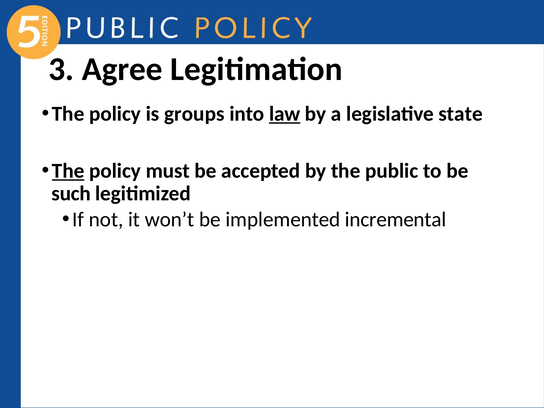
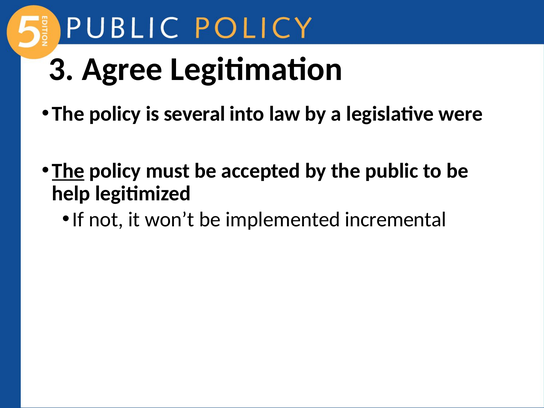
groups: groups -> several
law underline: present -> none
state: state -> were
such: such -> help
